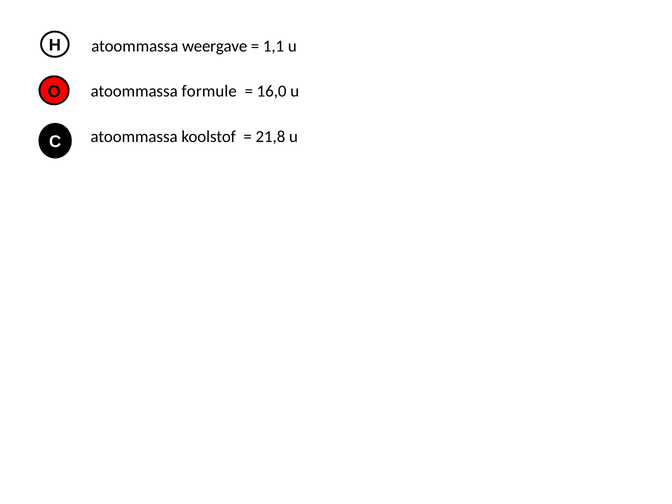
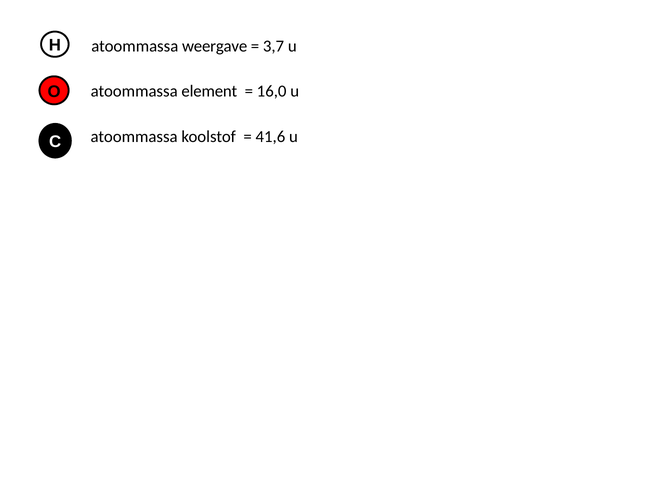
1,1: 1,1 -> 3,7
formule: formule -> element
21,8: 21,8 -> 41,6
